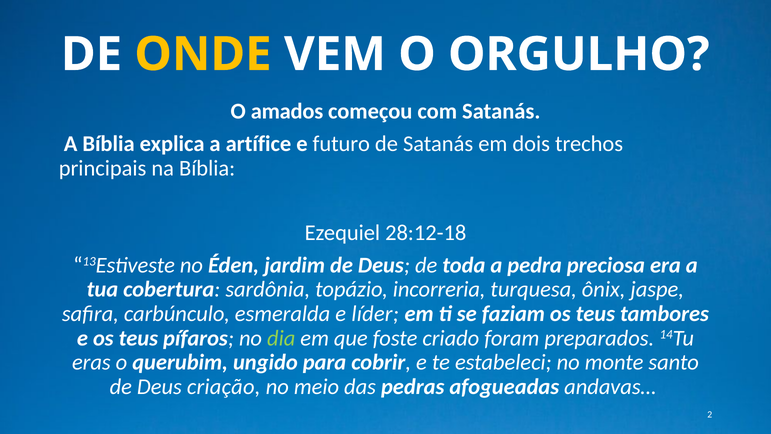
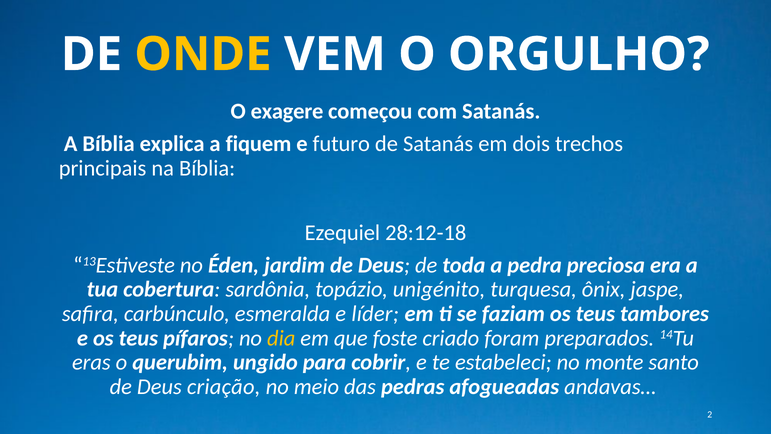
amados: amados -> exagere
artífice: artífice -> fiquem
incorreria: incorreria -> unigénito
dia colour: light green -> yellow
